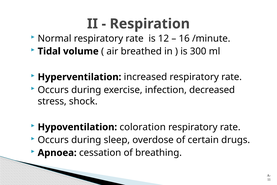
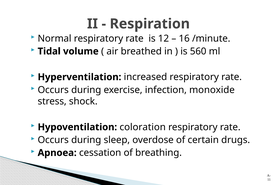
300: 300 -> 560
decreased: decreased -> monoxide
